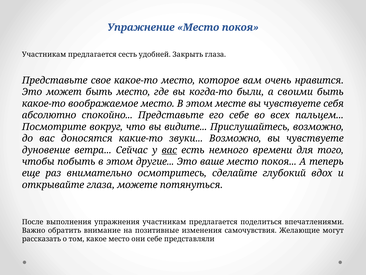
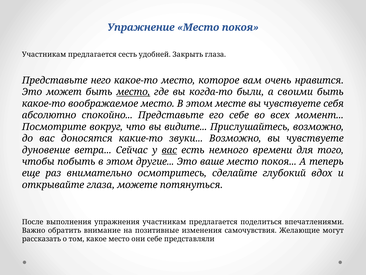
свое: свое -> него
место at (133, 92) underline: none -> present
пальцем: пальцем -> момент
